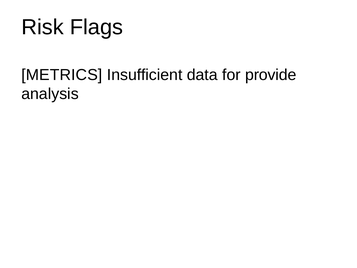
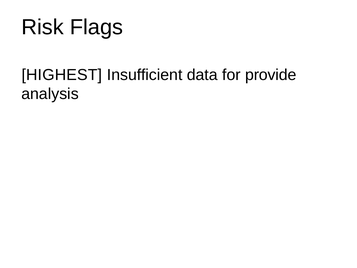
METRICS: METRICS -> HIGHEST
